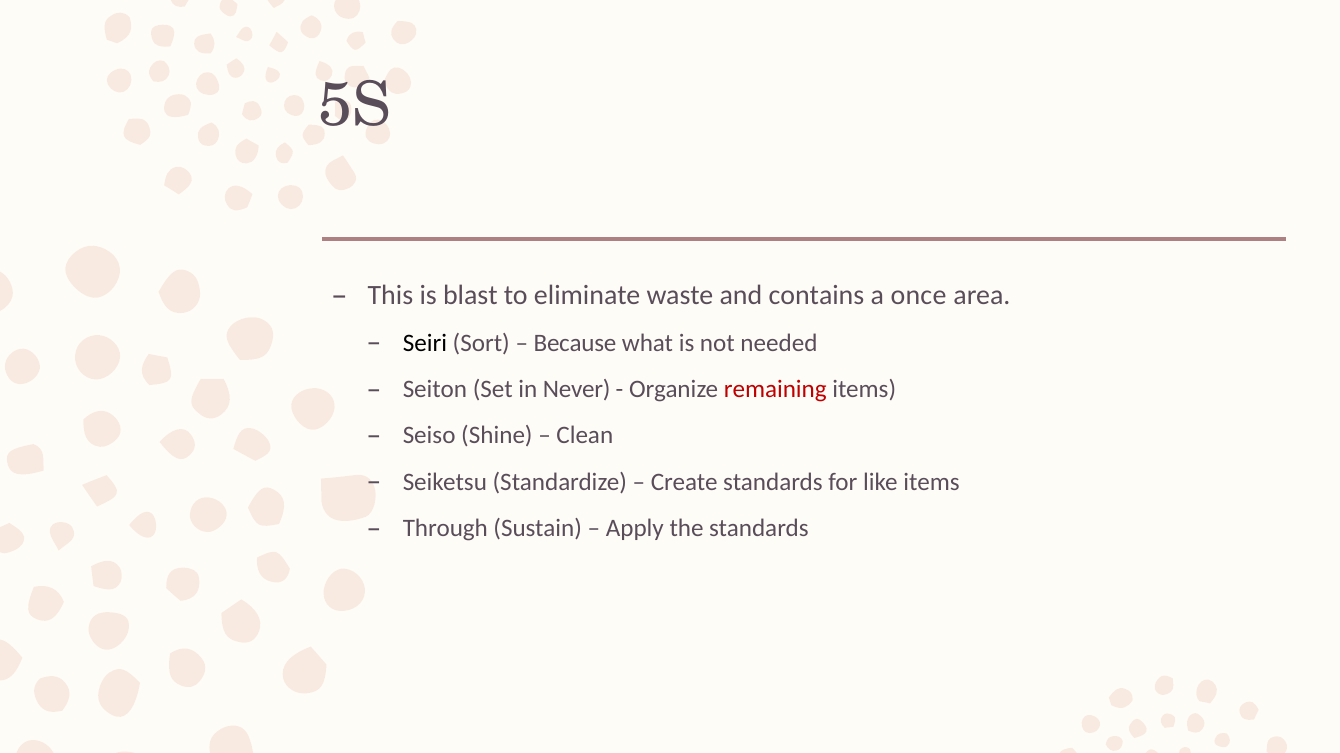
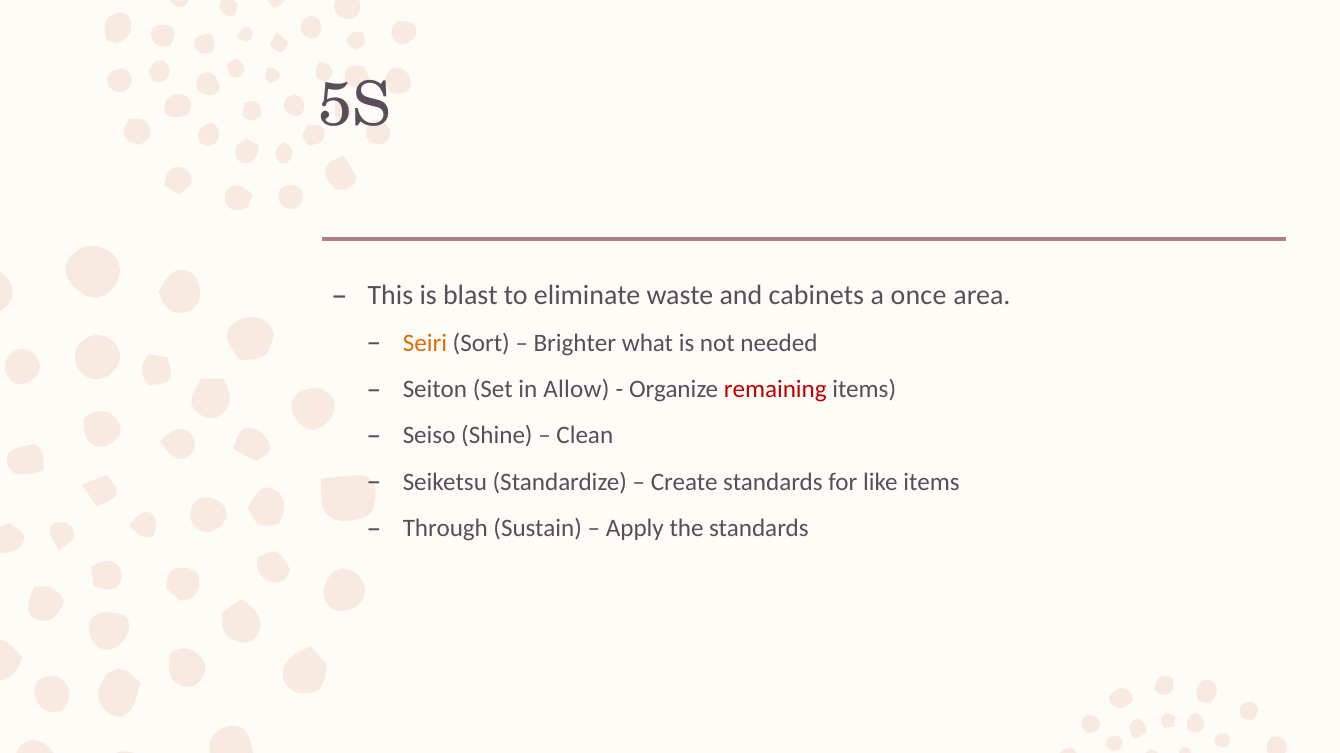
contains: contains -> cabinets
Seiri colour: black -> orange
Because: Because -> Brighter
Never: Never -> Allow
